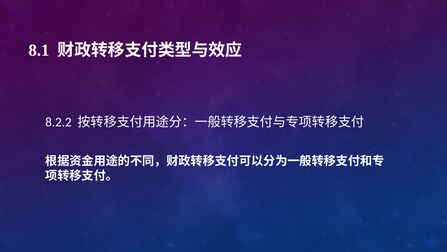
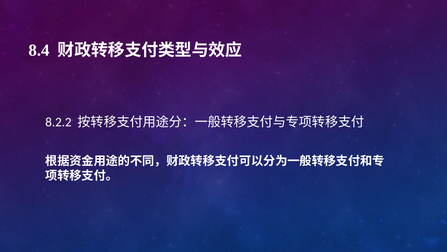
8.1: 8.1 -> 8.4
